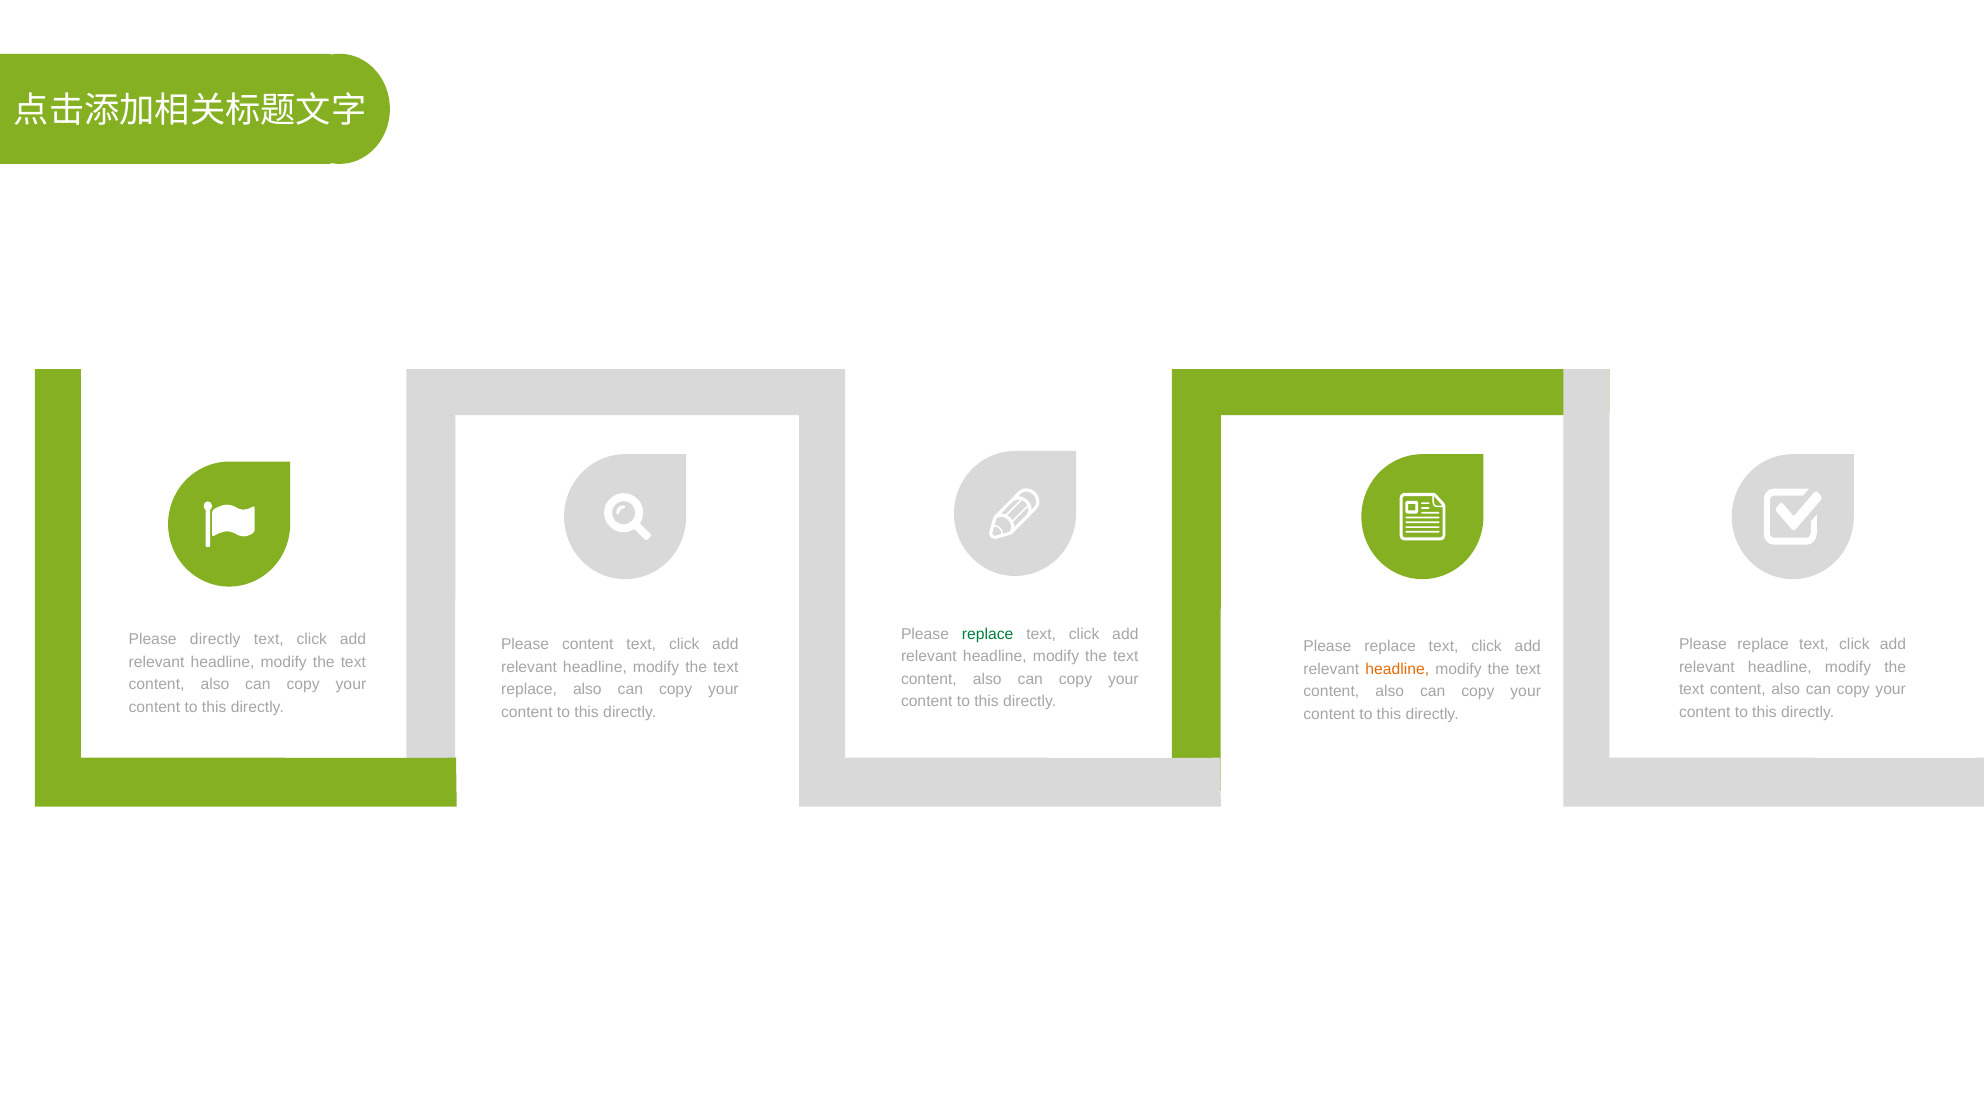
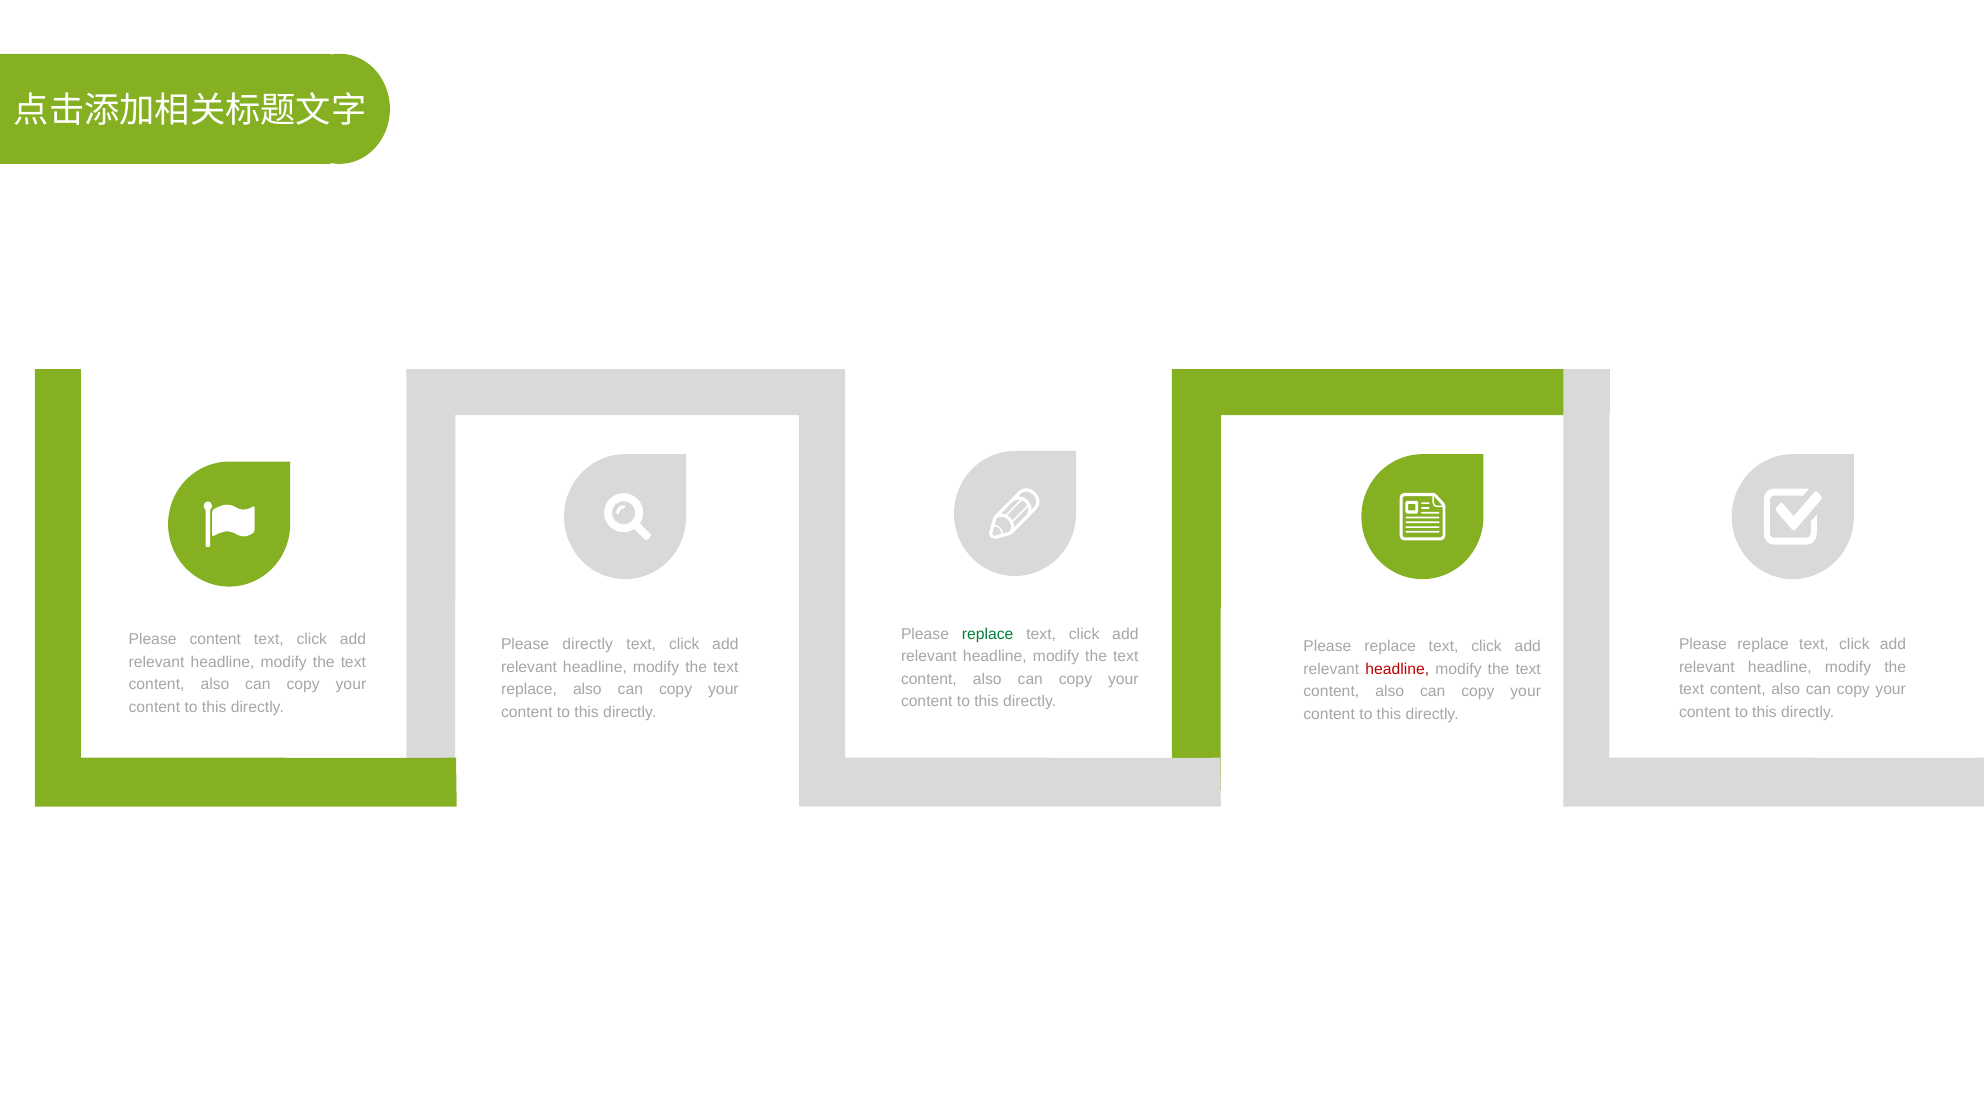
Please directly: directly -> content
Please content: content -> directly
headline at (1397, 669) colour: orange -> red
